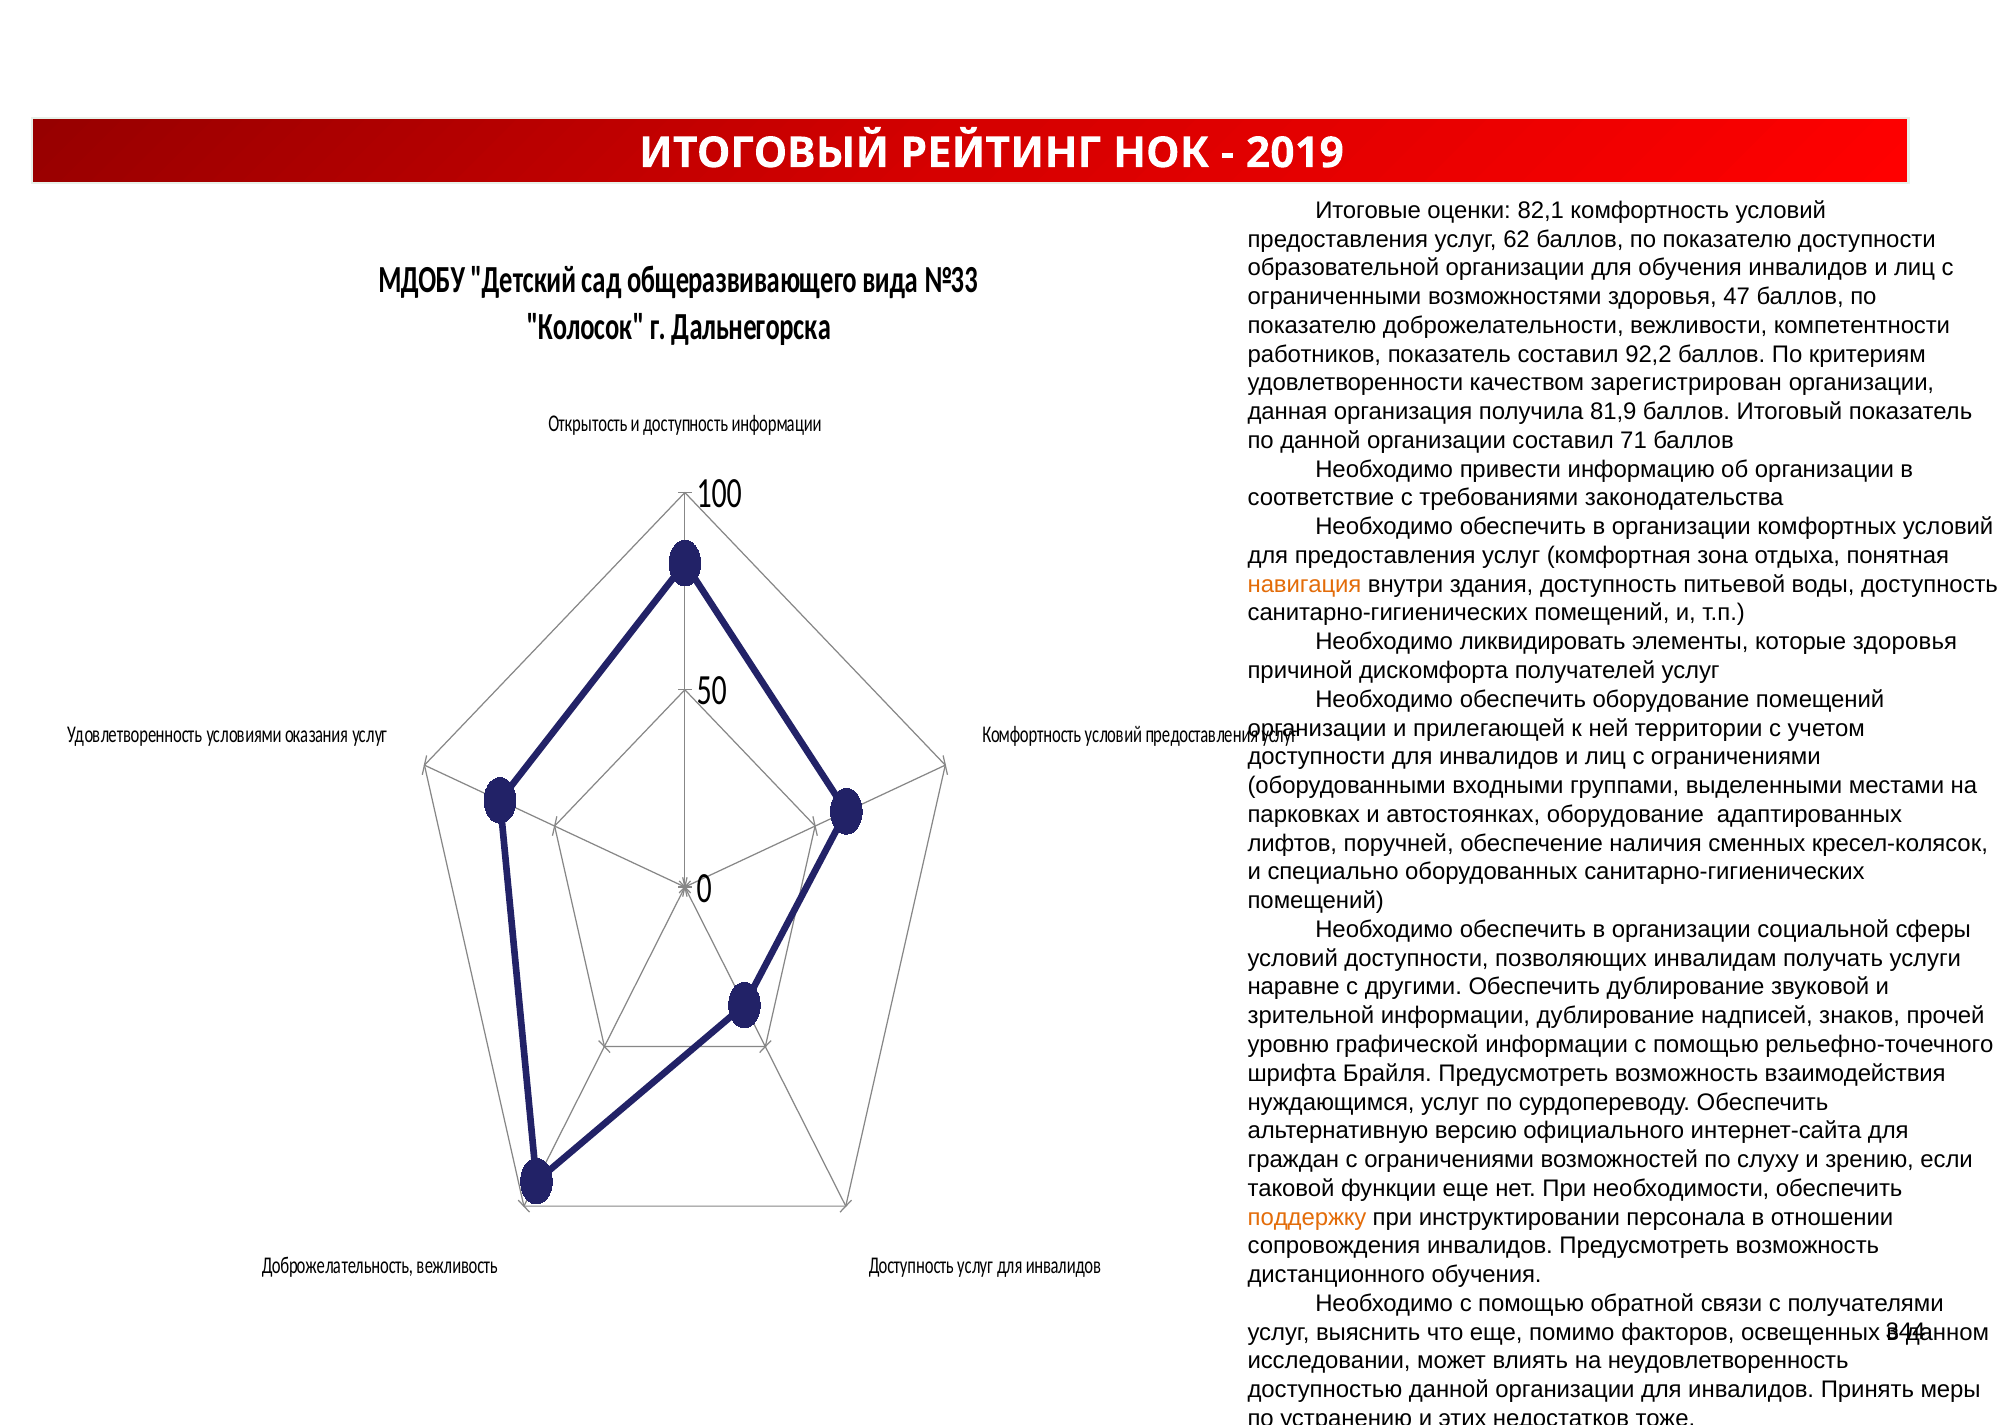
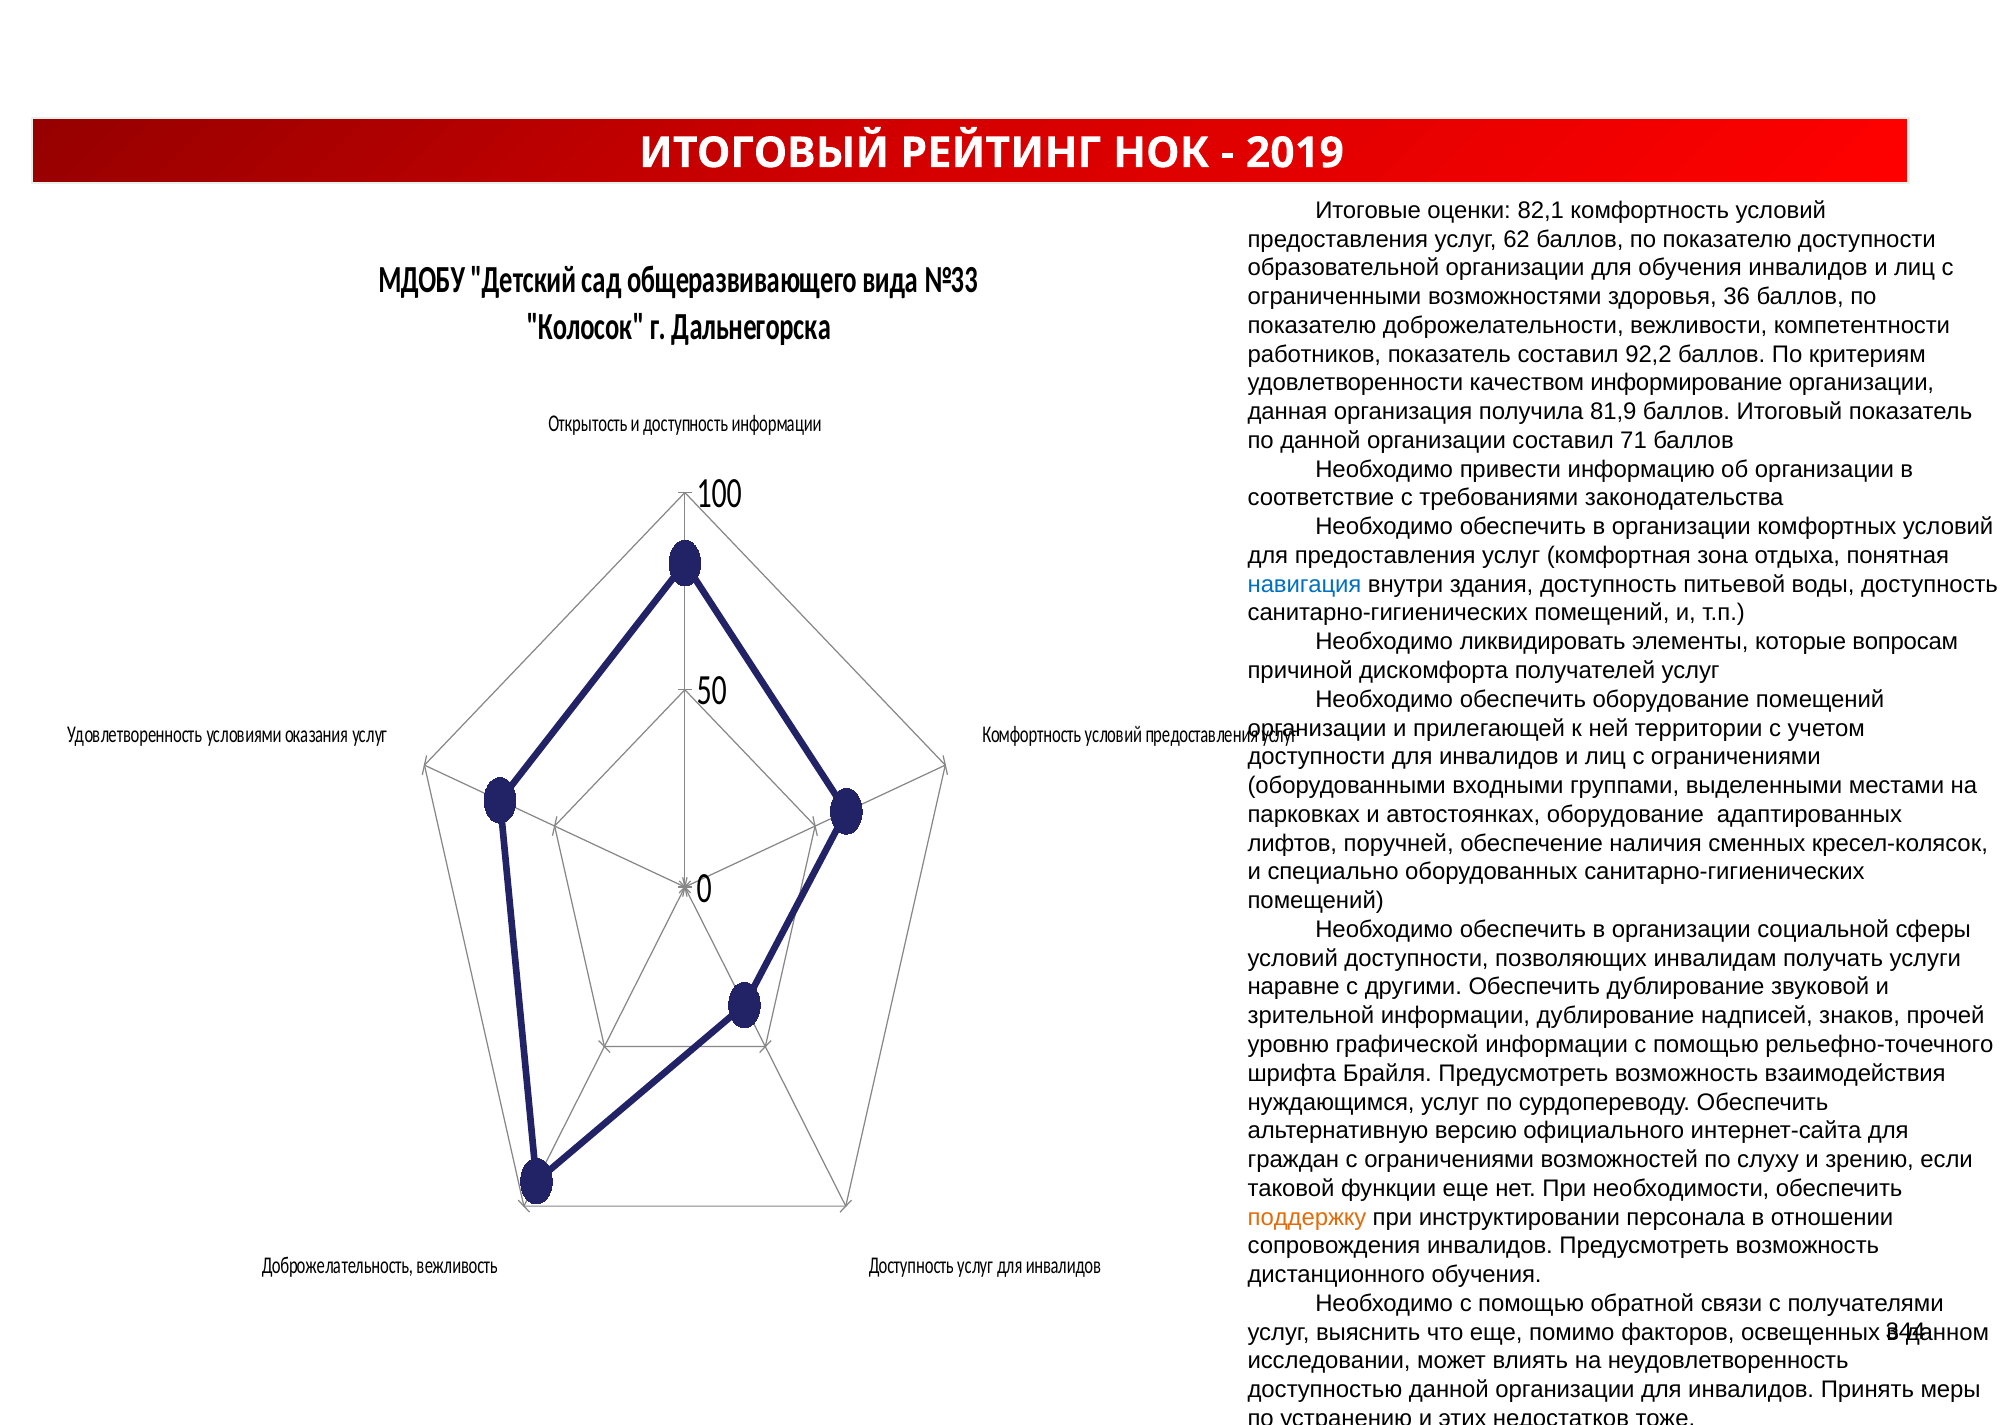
47: 47 -> 36
зарегистрирован: зарегистрирован -> информирование
навигация colour: orange -> blue
которые здоровья: здоровья -> вопросам
